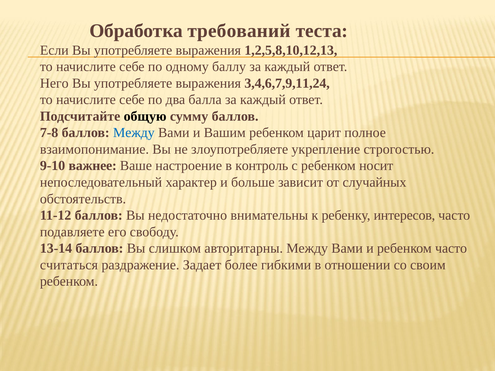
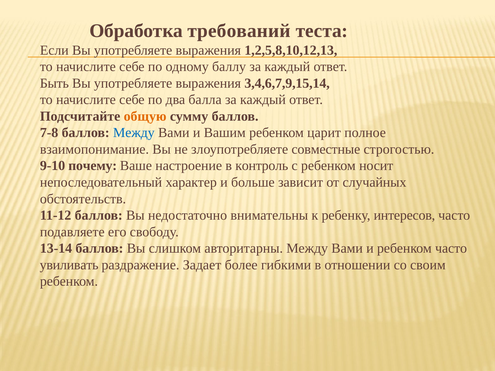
Него: Него -> Быть
3,4,6,7,9,11,24: 3,4,6,7,9,11,24 -> 3,4,6,7,9,15,14
общую colour: black -> orange
укрепление: укрепление -> совместные
важнее: важнее -> почему
считаться: считаться -> увиливать
